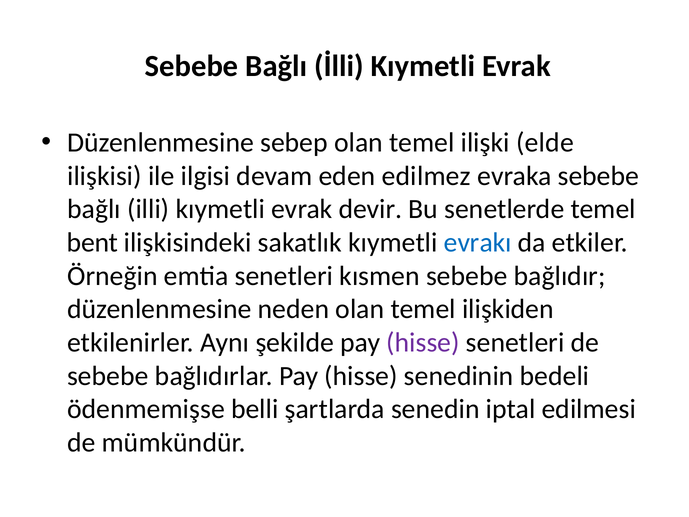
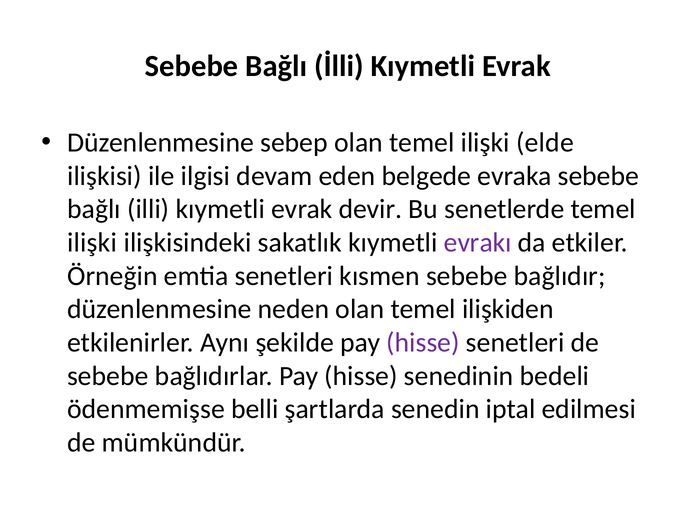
edilmez: edilmez -> belgede
bent at (92, 243): bent -> ilişki
evrakı colour: blue -> purple
